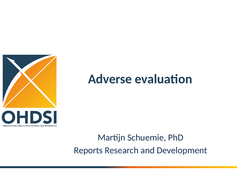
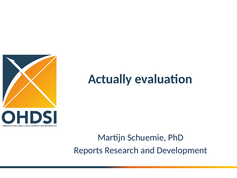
Adverse: Adverse -> Actually
